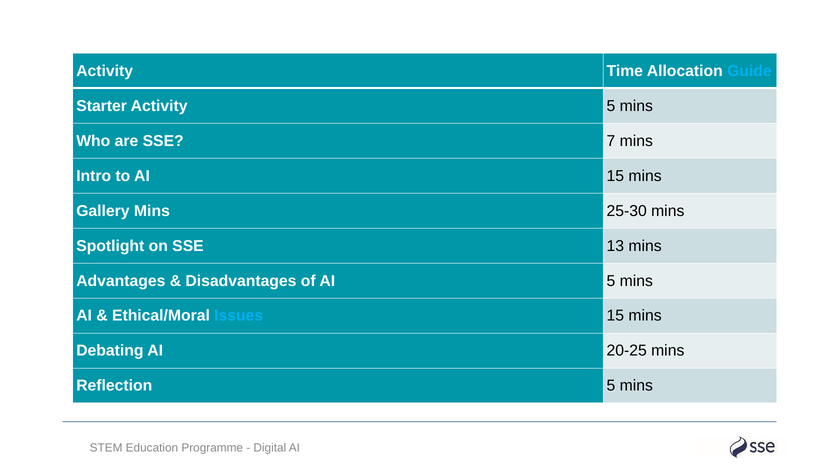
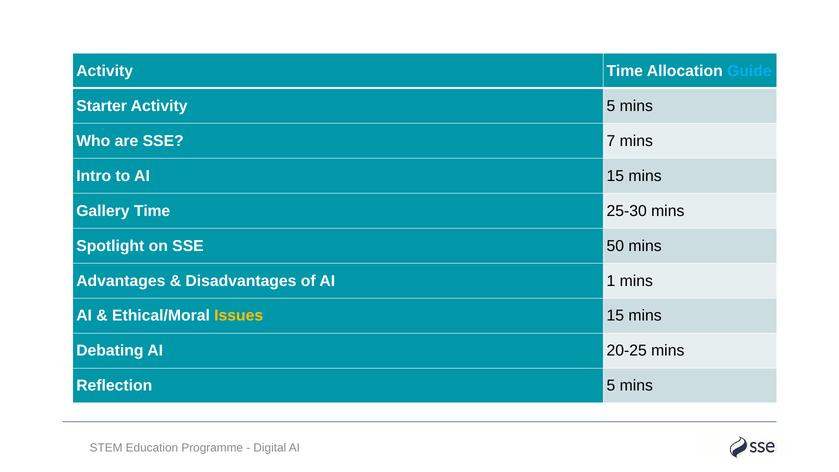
Gallery Mins: Mins -> Time
13: 13 -> 50
AI 5: 5 -> 1
Issues colour: light blue -> yellow
